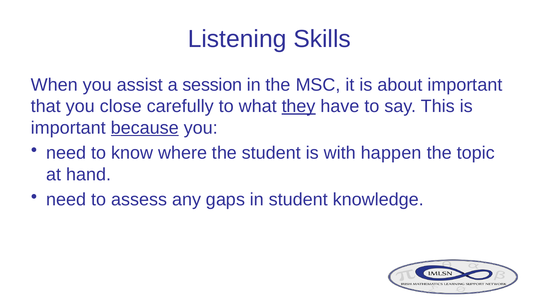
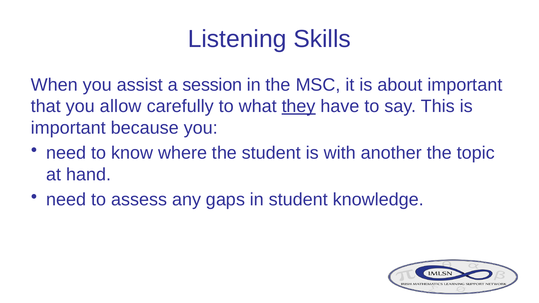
close: close -> allow
because underline: present -> none
happen: happen -> another
